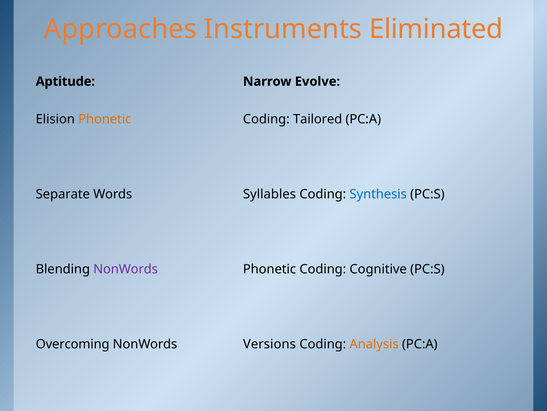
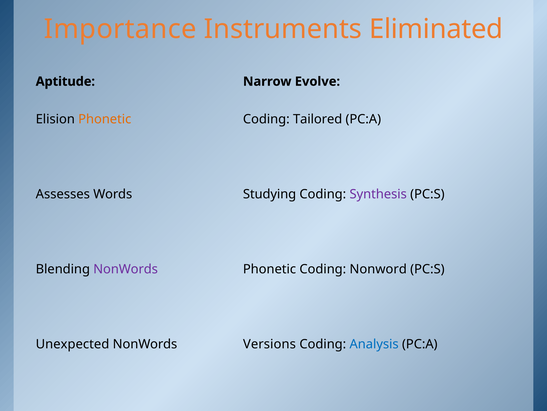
Approaches: Approaches -> Importance
Separate: Separate -> Assesses
Syllables: Syllables -> Studying
Synthesis colour: blue -> purple
Cognitive: Cognitive -> Nonword
Overcoming: Overcoming -> Unexpected
Analysis colour: orange -> blue
